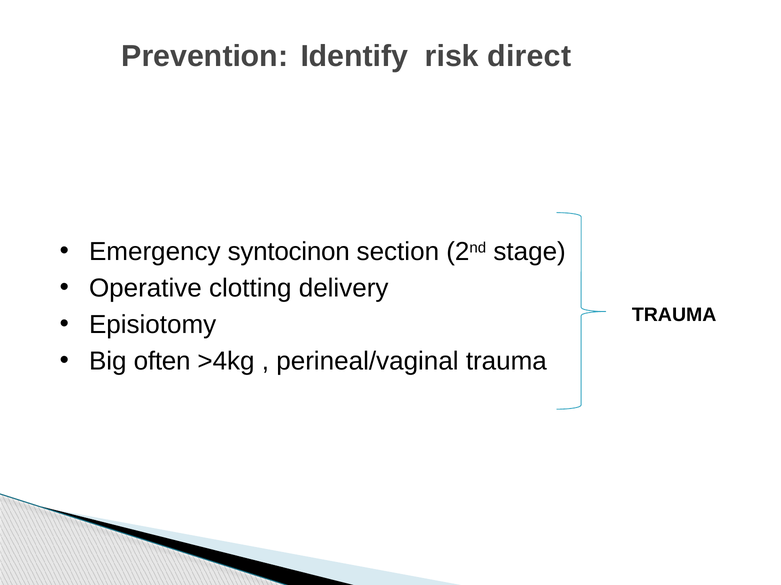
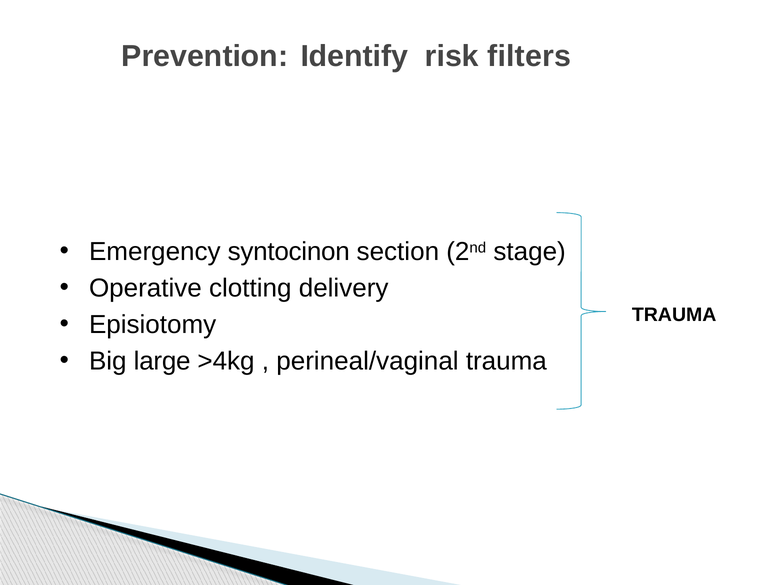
direct: direct -> filters
often: often -> large
